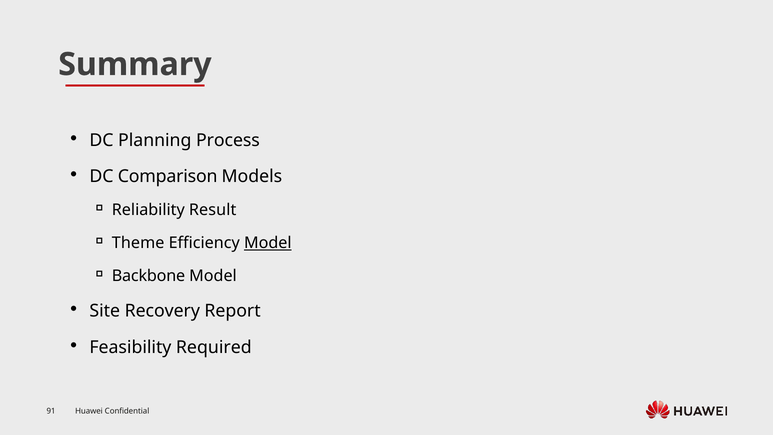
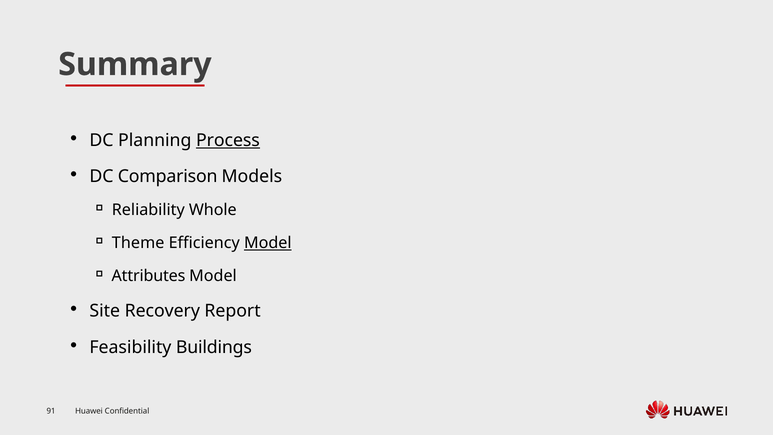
Process underline: none -> present
Result: Result -> Whole
Backbone: Backbone -> Attributes
Required: Required -> Buildings
